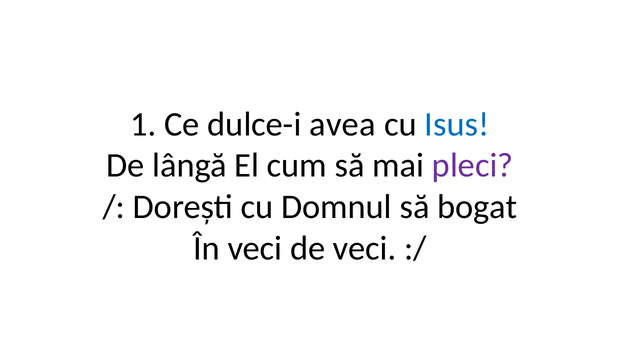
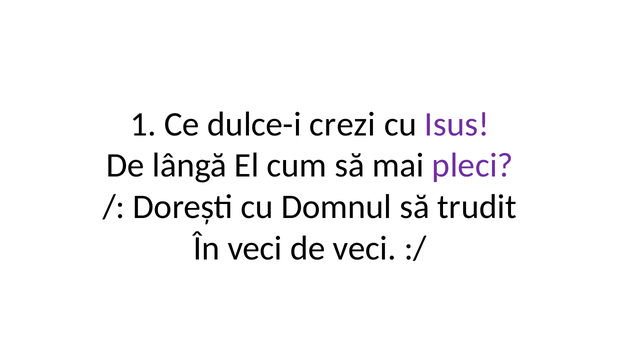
avea: avea -> crezi
Isus colour: blue -> purple
bogat: bogat -> trudit
